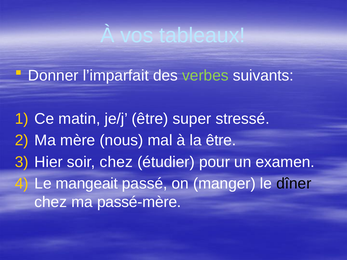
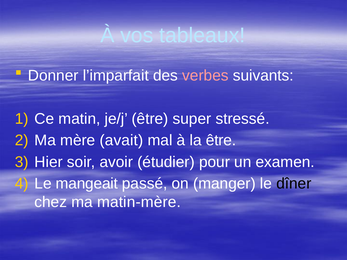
verbes colour: light green -> pink
nous: nous -> avait
soir chez: chez -> avoir
passé-mère: passé-mère -> matin-mère
